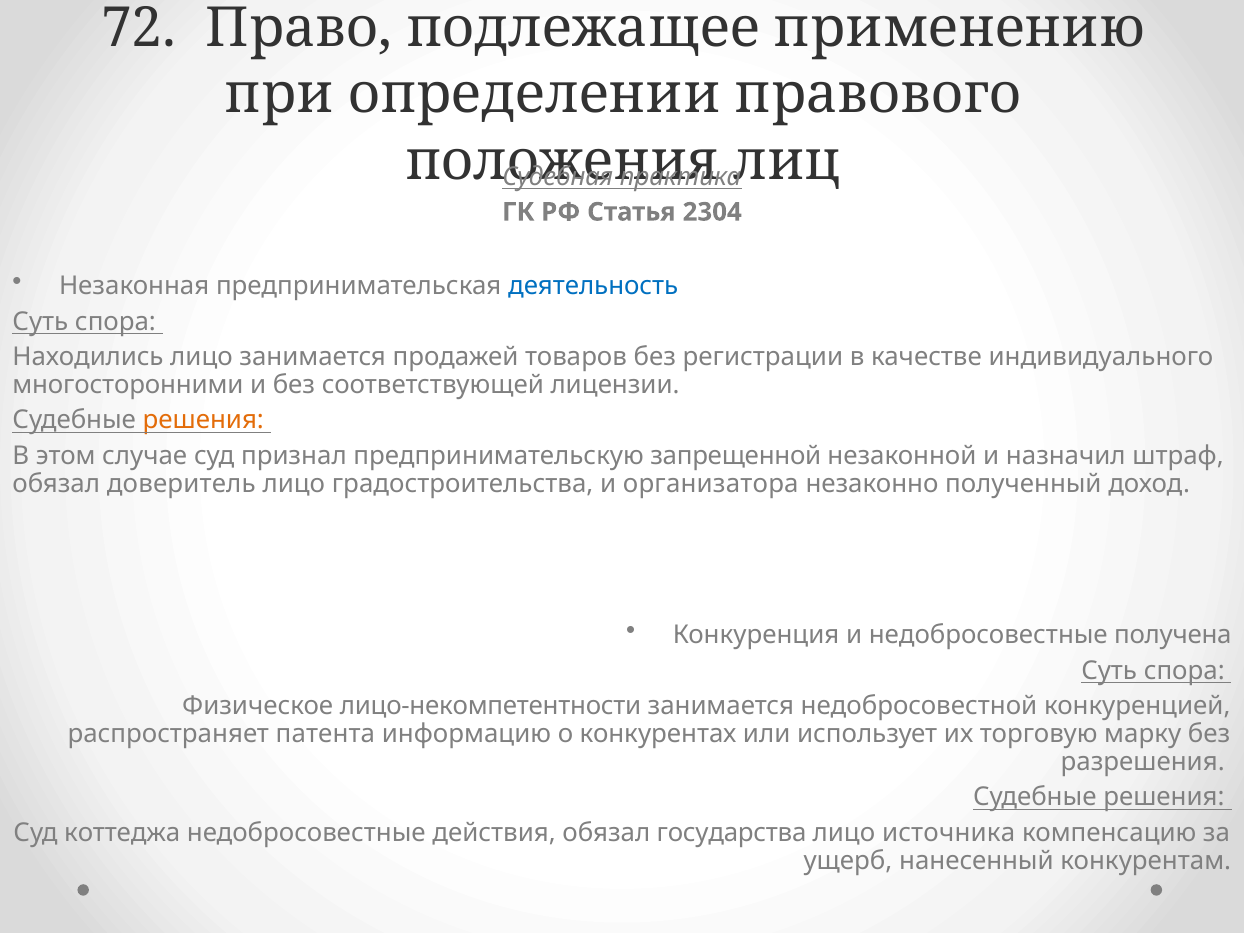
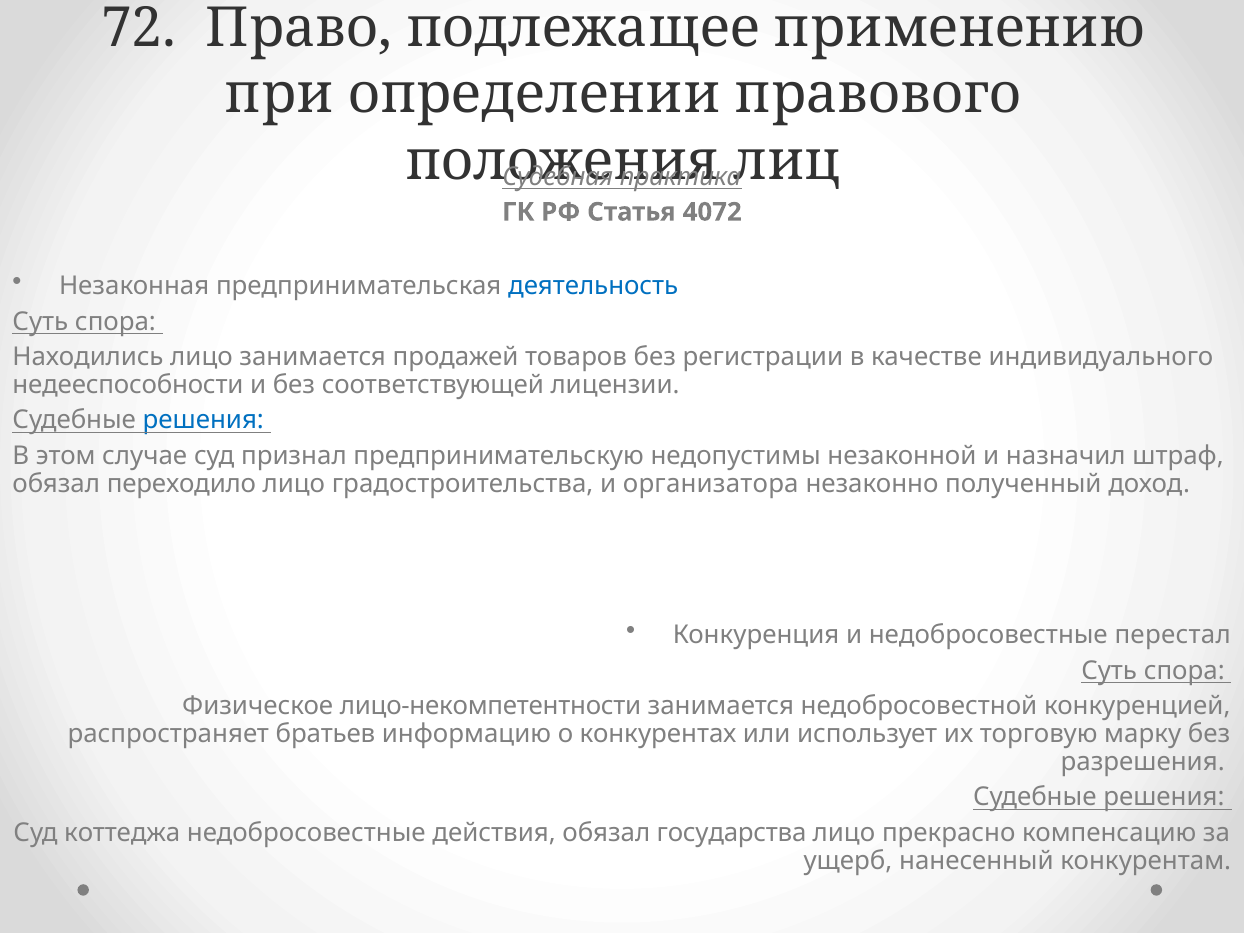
2304: 2304 -> 4072
многосторонними: многосторонними -> недееспособности
решения at (203, 420) colour: orange -> blue
запрещенной: запрещенной -> недопустимы
доверитель: доверитель -> переходило
получена: получена -> перестал
патента: патента -> братьев
источника: источника -> прекрасно
